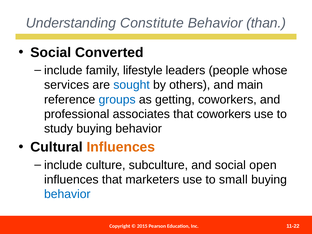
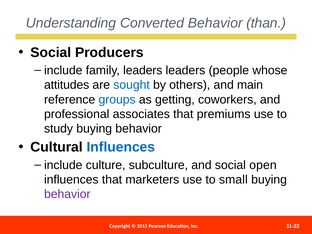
Constitute: Constitute -> Converted
Converted: Converted -> Producers
family lifestyle: lifestyle -> leaders
services: services -> attitudes
that coworkers: coworkers -> premiums
Influences at (121, 147) colour: orange -> blue
behavior at (67, 194) colour: blue -> purple
